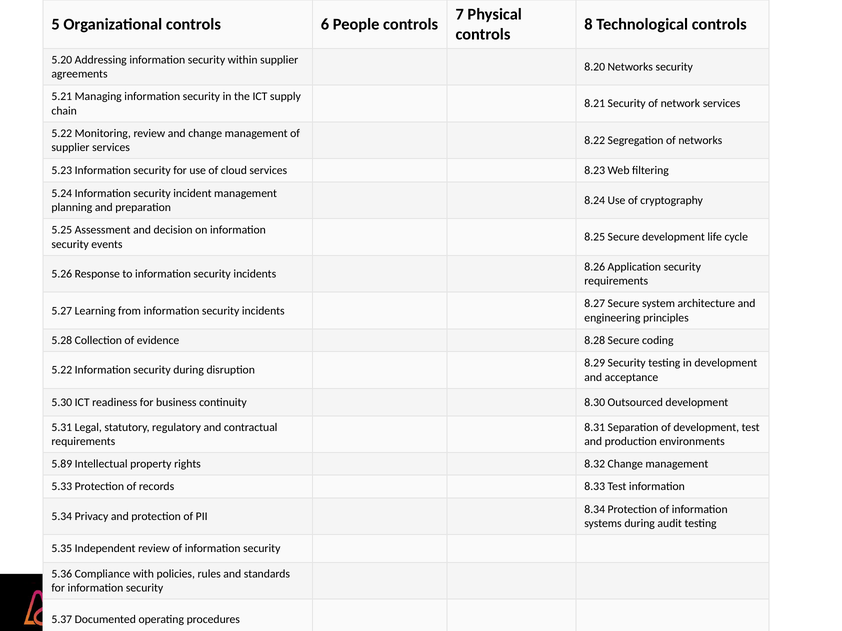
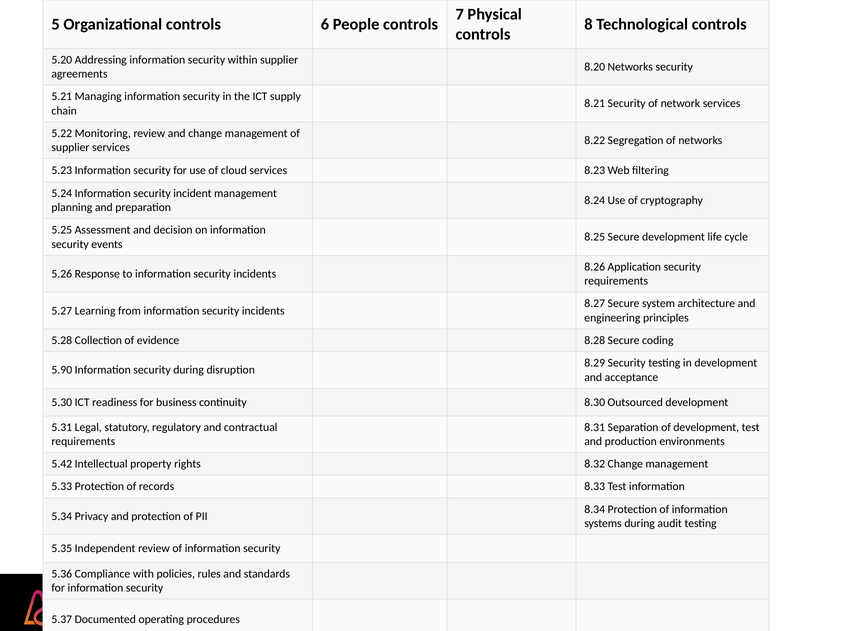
5.22 at (62, 370): 5.22 -> 5.90
5.89: 5.89 -> 5.42
